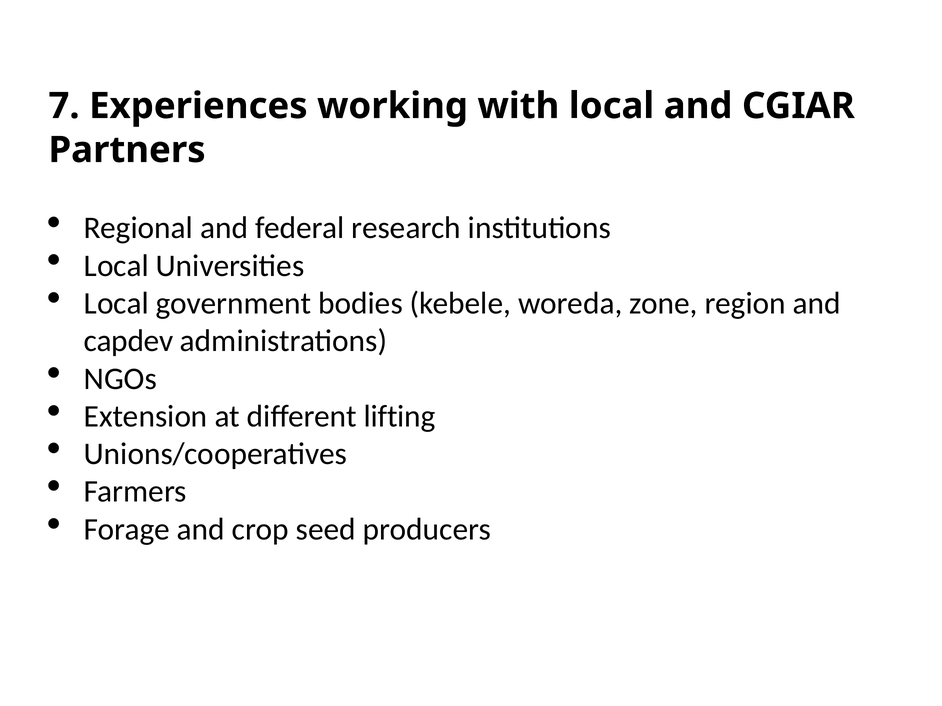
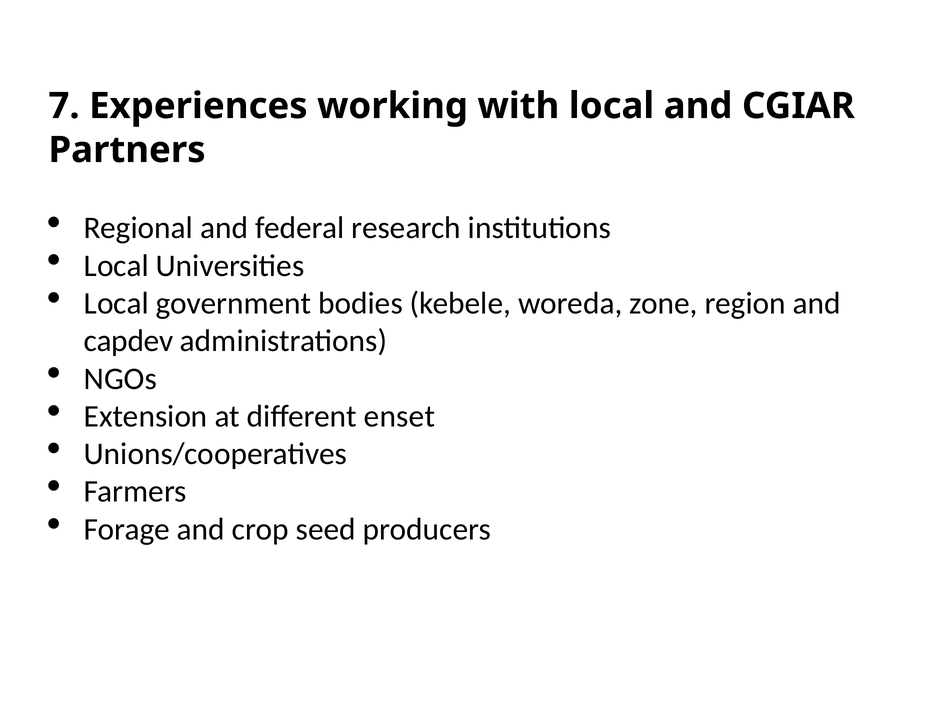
lifting: lifting -> enset
